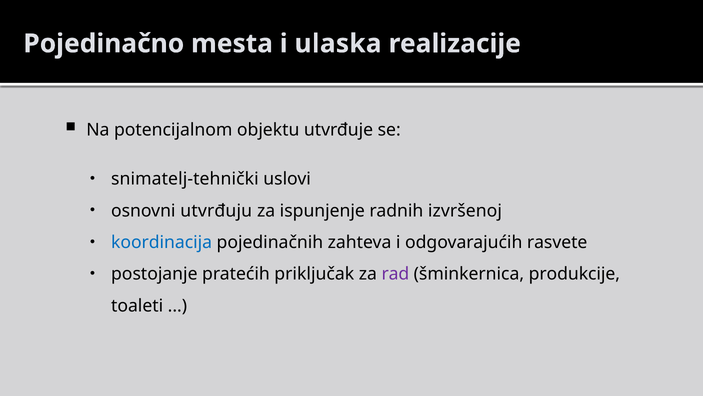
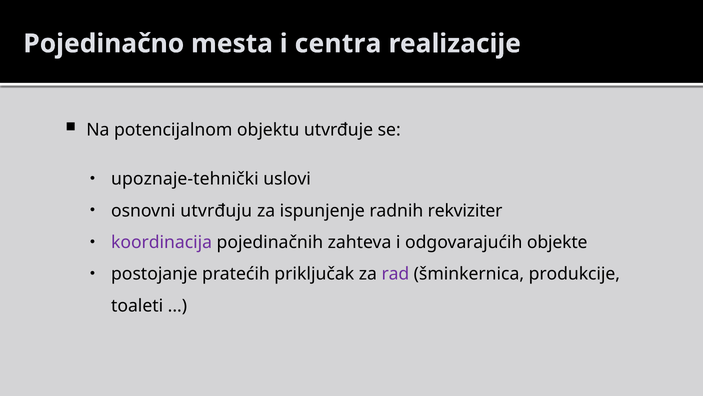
ulaska: ulaska -> centra
snimatelj-tehnički: snimatelj-tehnički -> upoznaje-tehnički
izvršenoj: izvršenoj -> rekviziter
koordinacija colour: blue -> purple
rasvete: rasvete -> objekte
